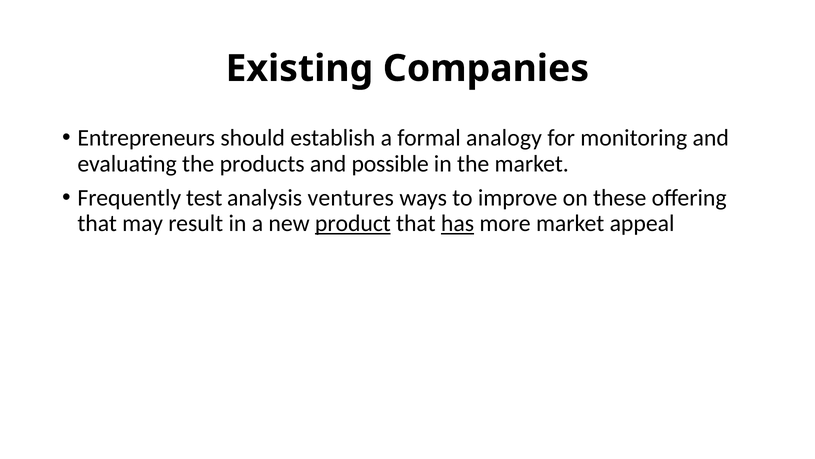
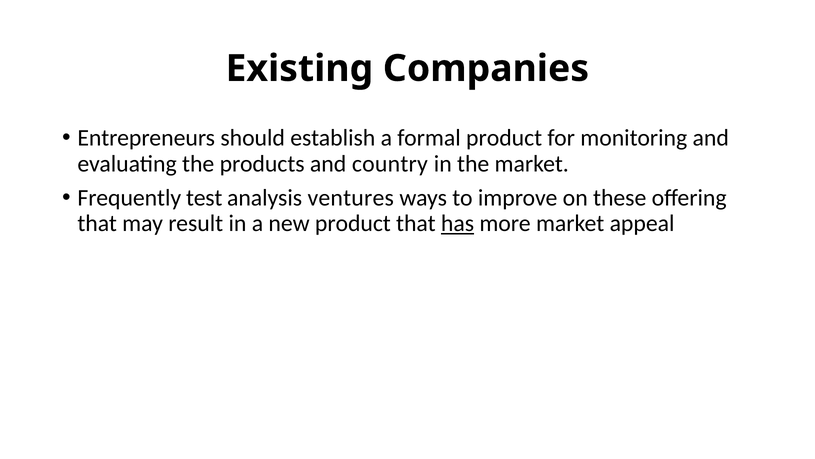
formal analogy: analogy -> product
possible: possible -> country
product at (353, 223) underline: present -> none
